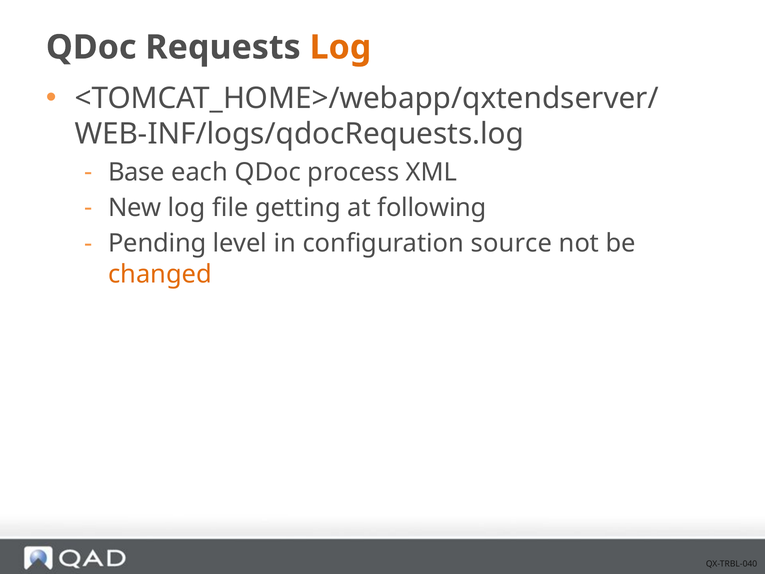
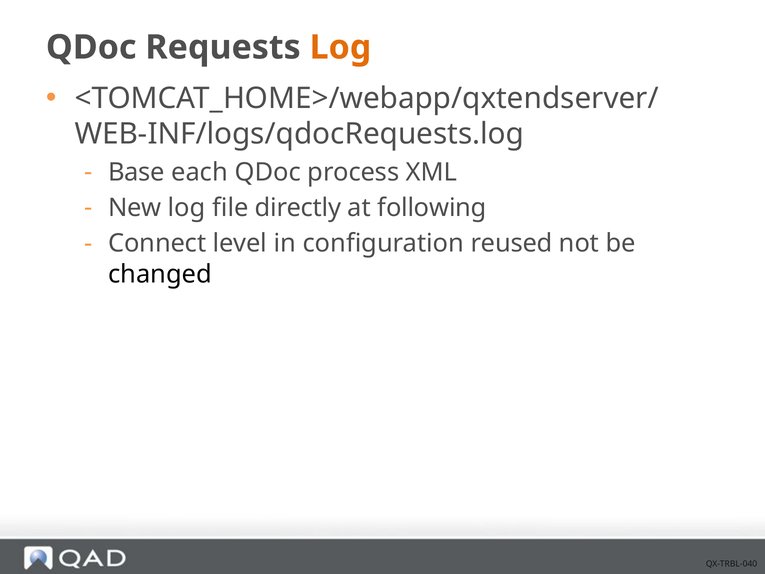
getting: getting -> directly
Pending: Pending -> Connect
source: source -> reused
changed colour: orange -> black
